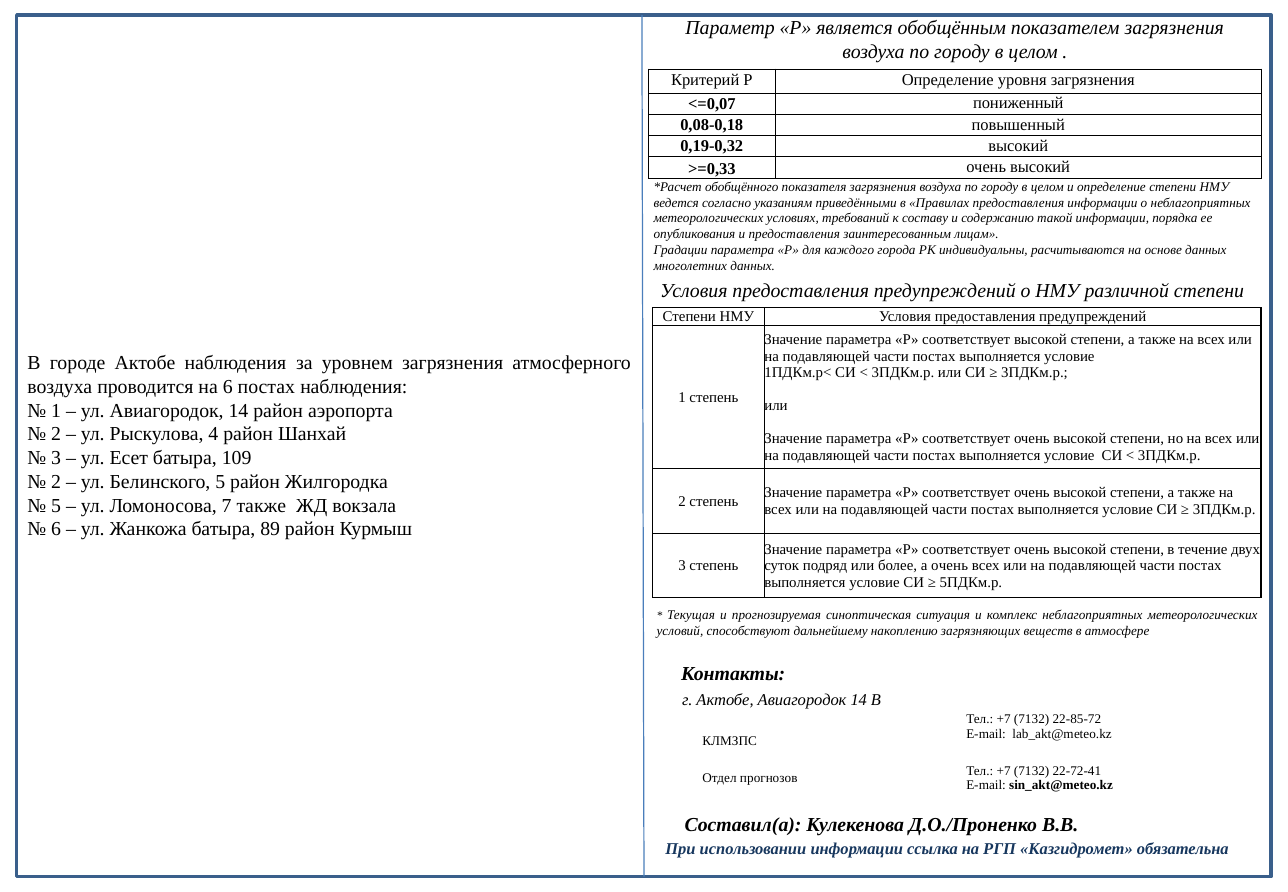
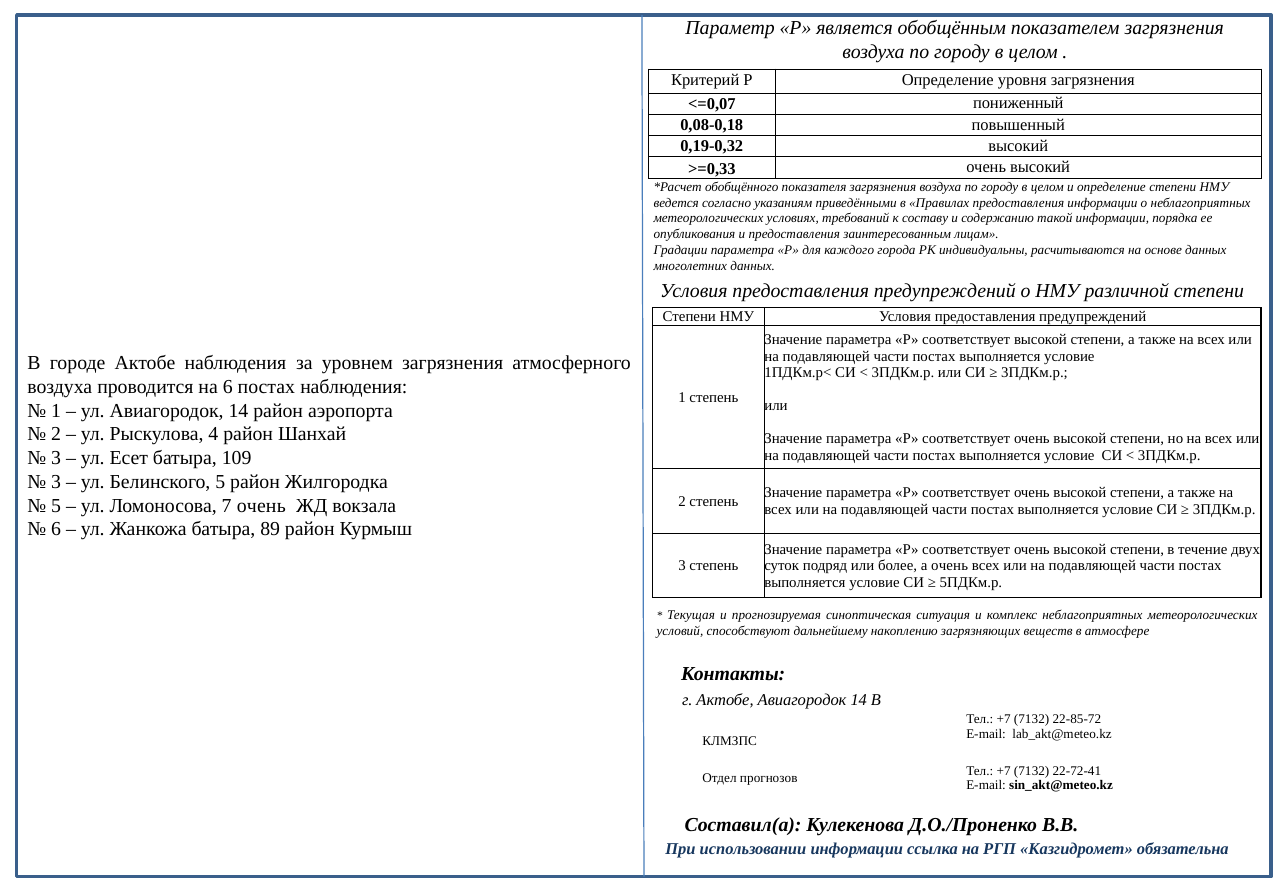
2 at (56, 482): 2 -> 3
7 также: также -> очень
